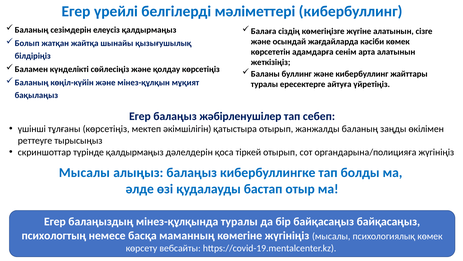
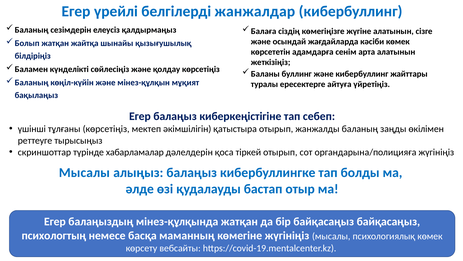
мәліметтері: мәліметтері -> жанжалдар
жәбірленушілер: жәбірленушілер -> киберкеңістігіне
түрінде қалдырмаңыз: қалдырмаңыз -> хабарламалар
мінез-құлқында туралы: туралы -> жатқан
